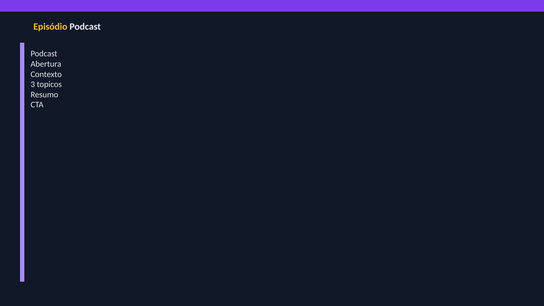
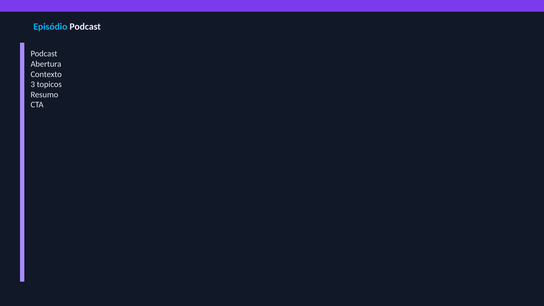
Episódio colour: yellow -> light blue
